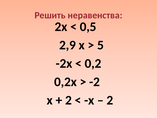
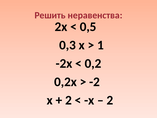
2,9: 2,9 -> 0,3
5: 5 -> 1
